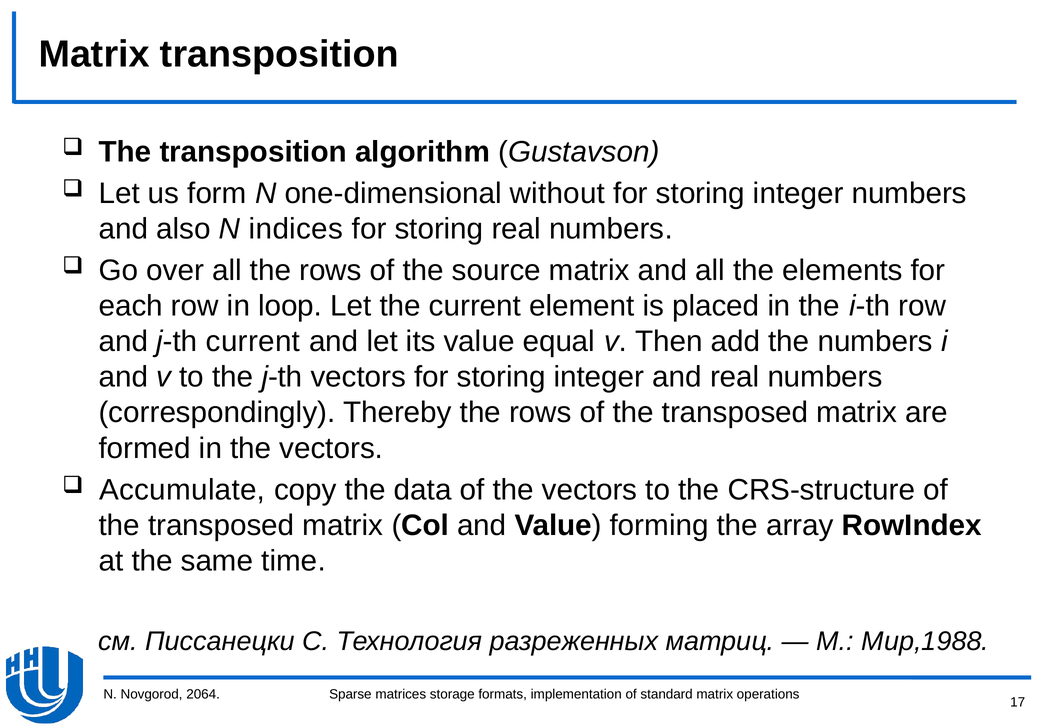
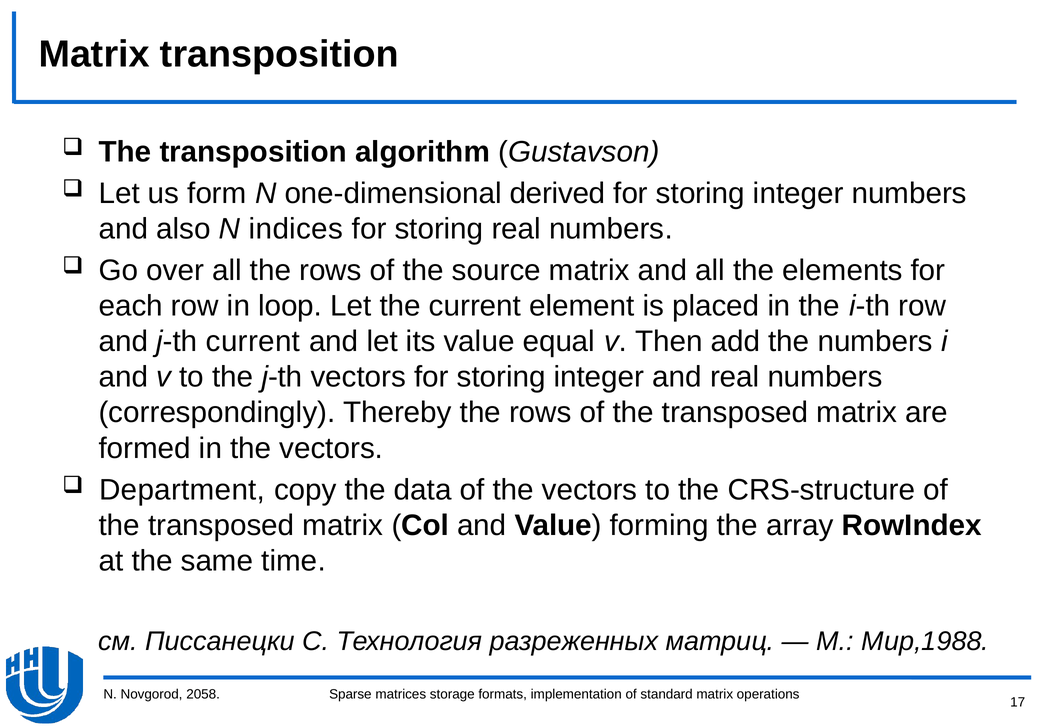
without: without -> derived
Accumulate: Accumulate -> Department
2064: 2064 -> 2058
